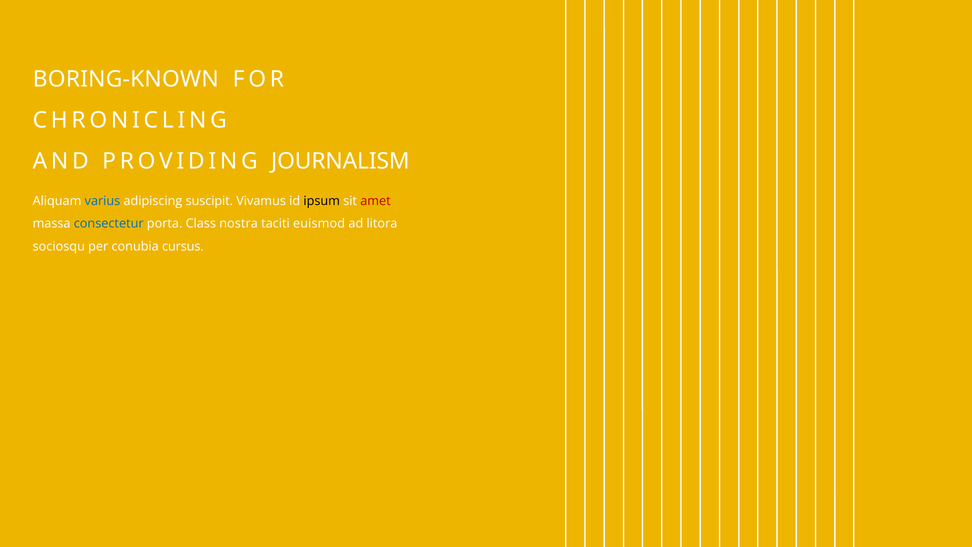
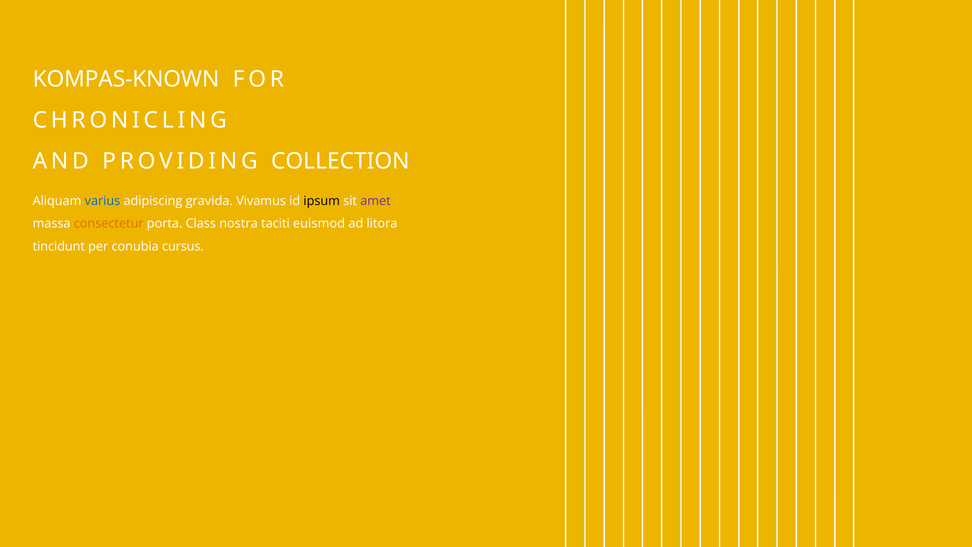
BORING-KNOWN: BORING-KNOWN -> KOMPAS-KNOWN
JOURNALISM: JOURNALISM -> COLLECTION
suscipit: suscipit -> gravida
amet colour: red -> purple
consectetur colour: blue -> orange
sociosqu: sociosqu -> tincidunt
